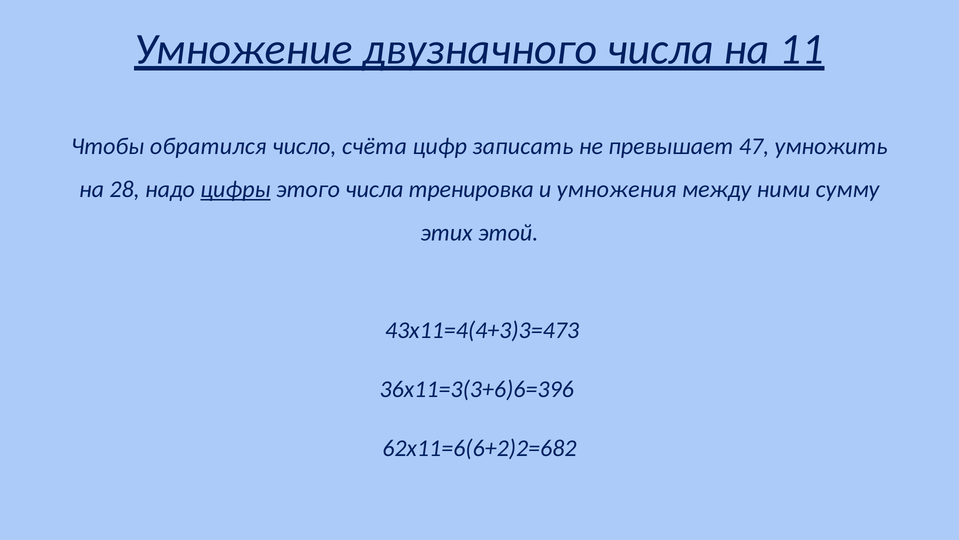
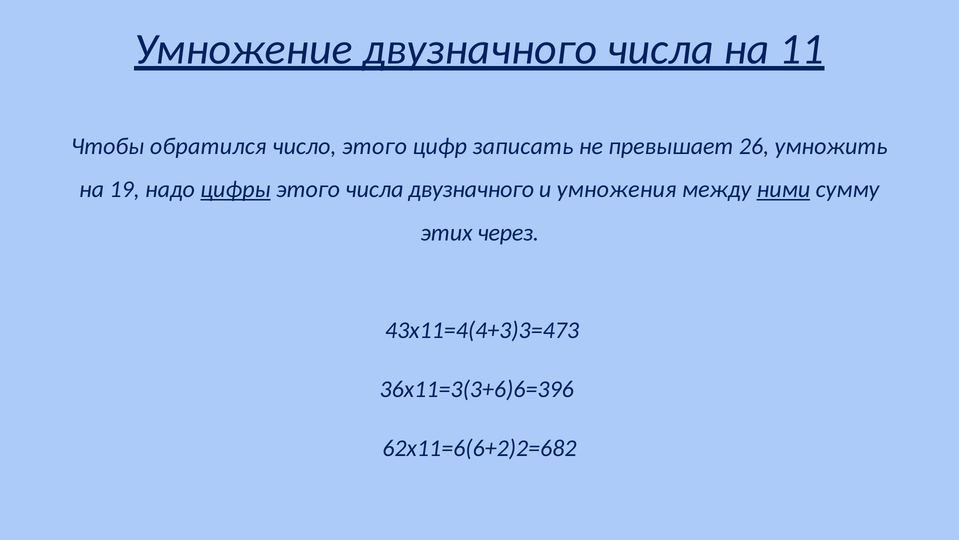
число счёта: счёта -> этого
47: 47 -> 26
28: 28 -> 19
числа тренировка: тренировка -> двузначного
ними underline: none -> present
этой: этой -> через
